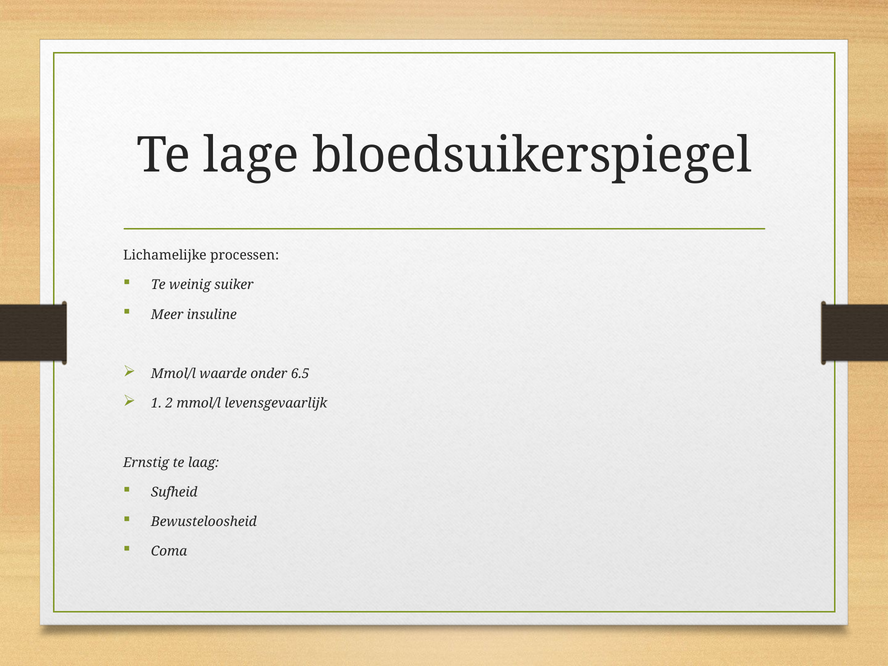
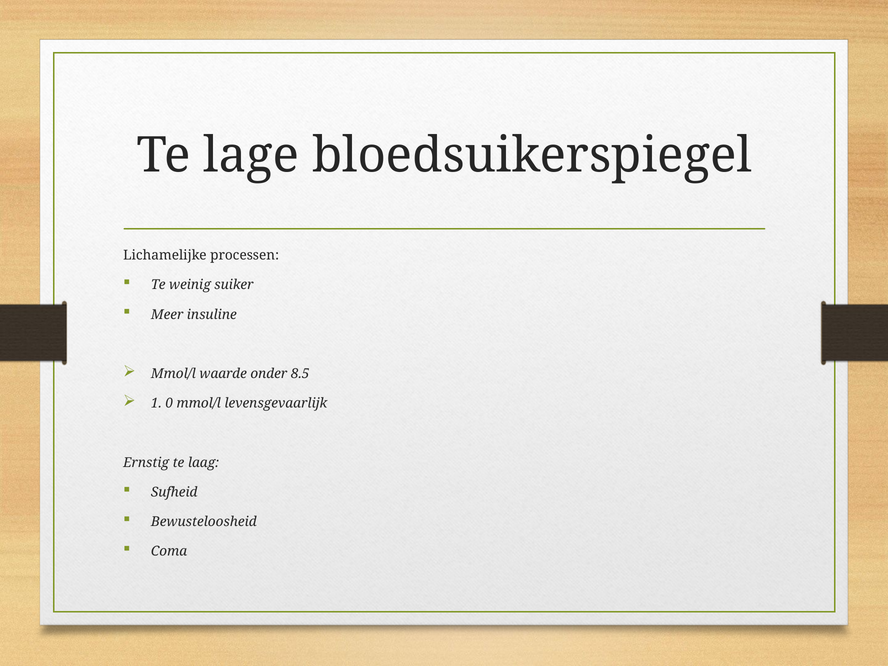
6.5: 6.5 -> 8.5
2: 2 -> 0
